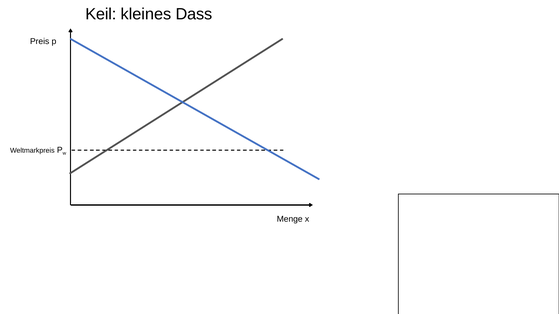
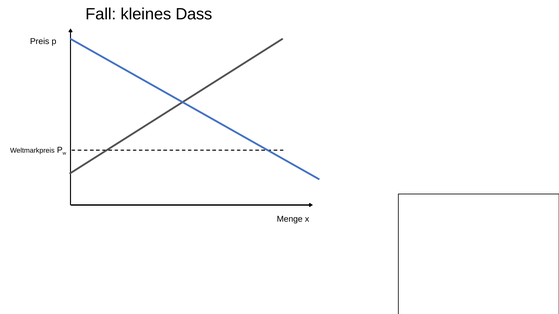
Keil: Keil -> Fall
